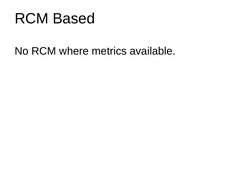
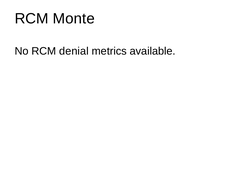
Based: Based -> Monte
where: where -> denial
